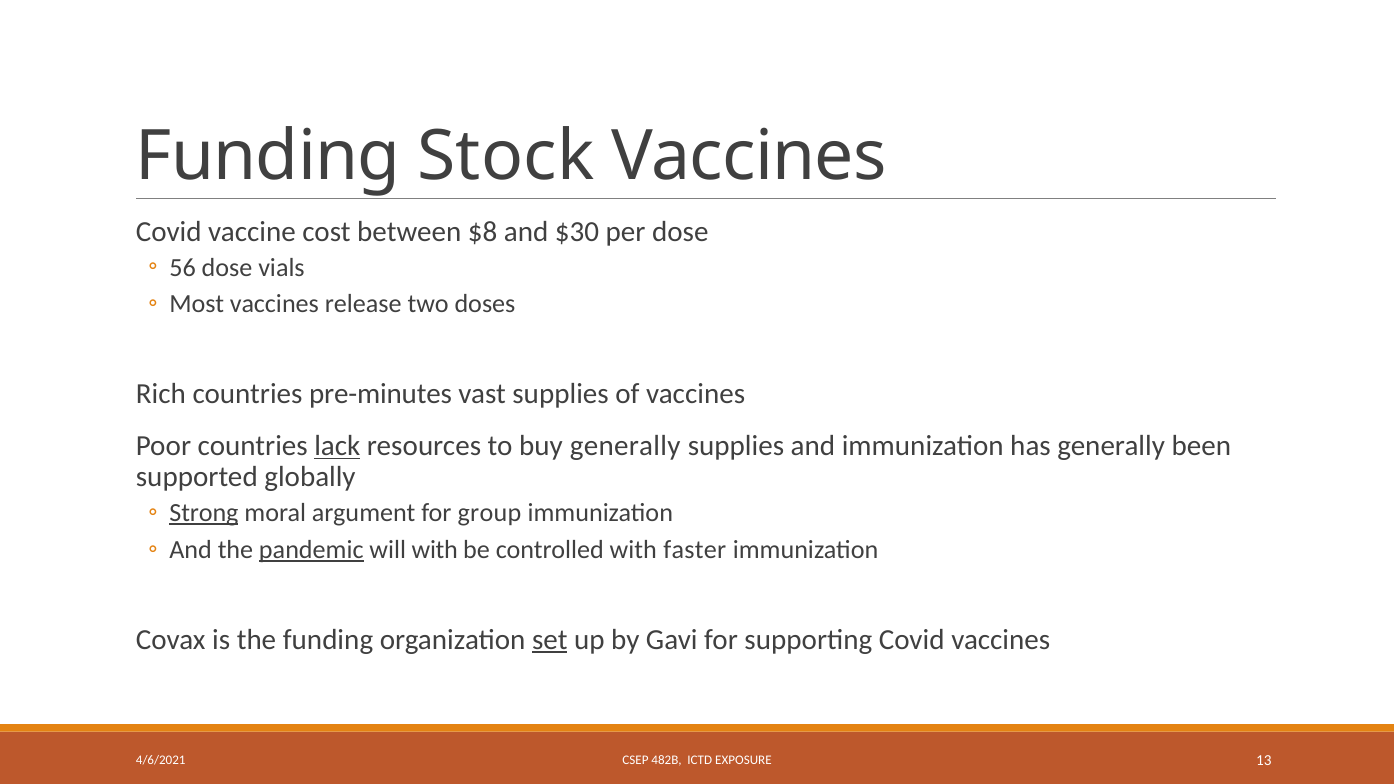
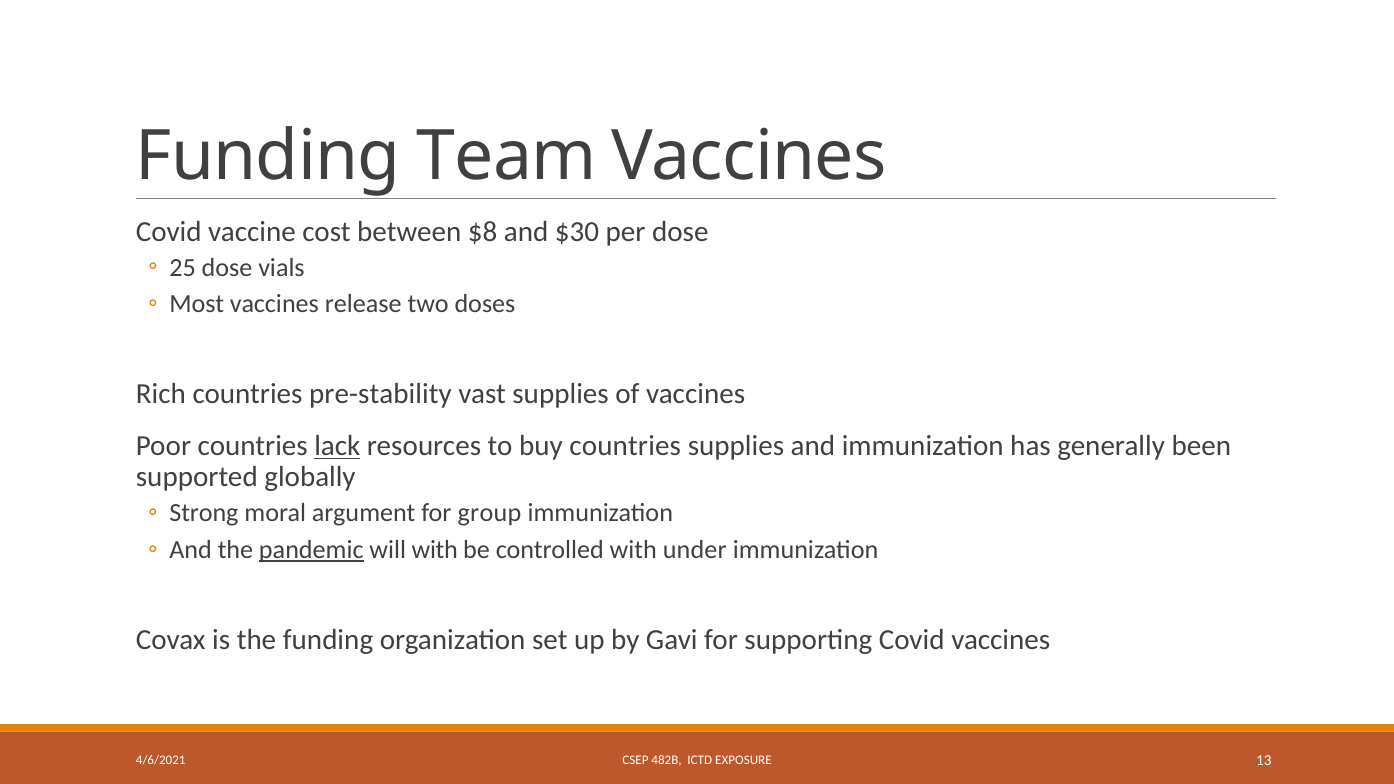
Stock: Stock -> Team
56: 56 -> 25
pre-minutes: pre-minutes -> pre-stability
buy generally: generally -> countries
Strong underline: present -> none
faster: faster -> under
set underline: present -> none
